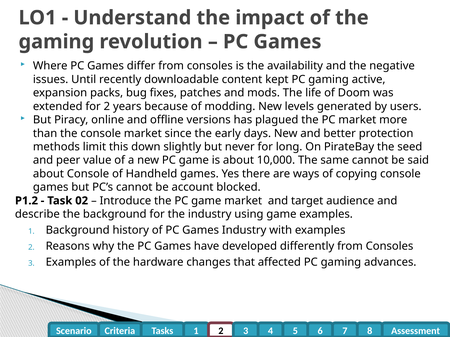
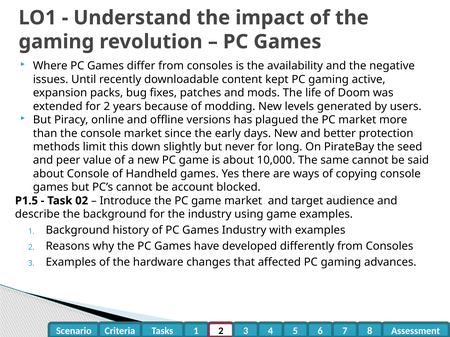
P1.2: P1.2 -> P1.5
